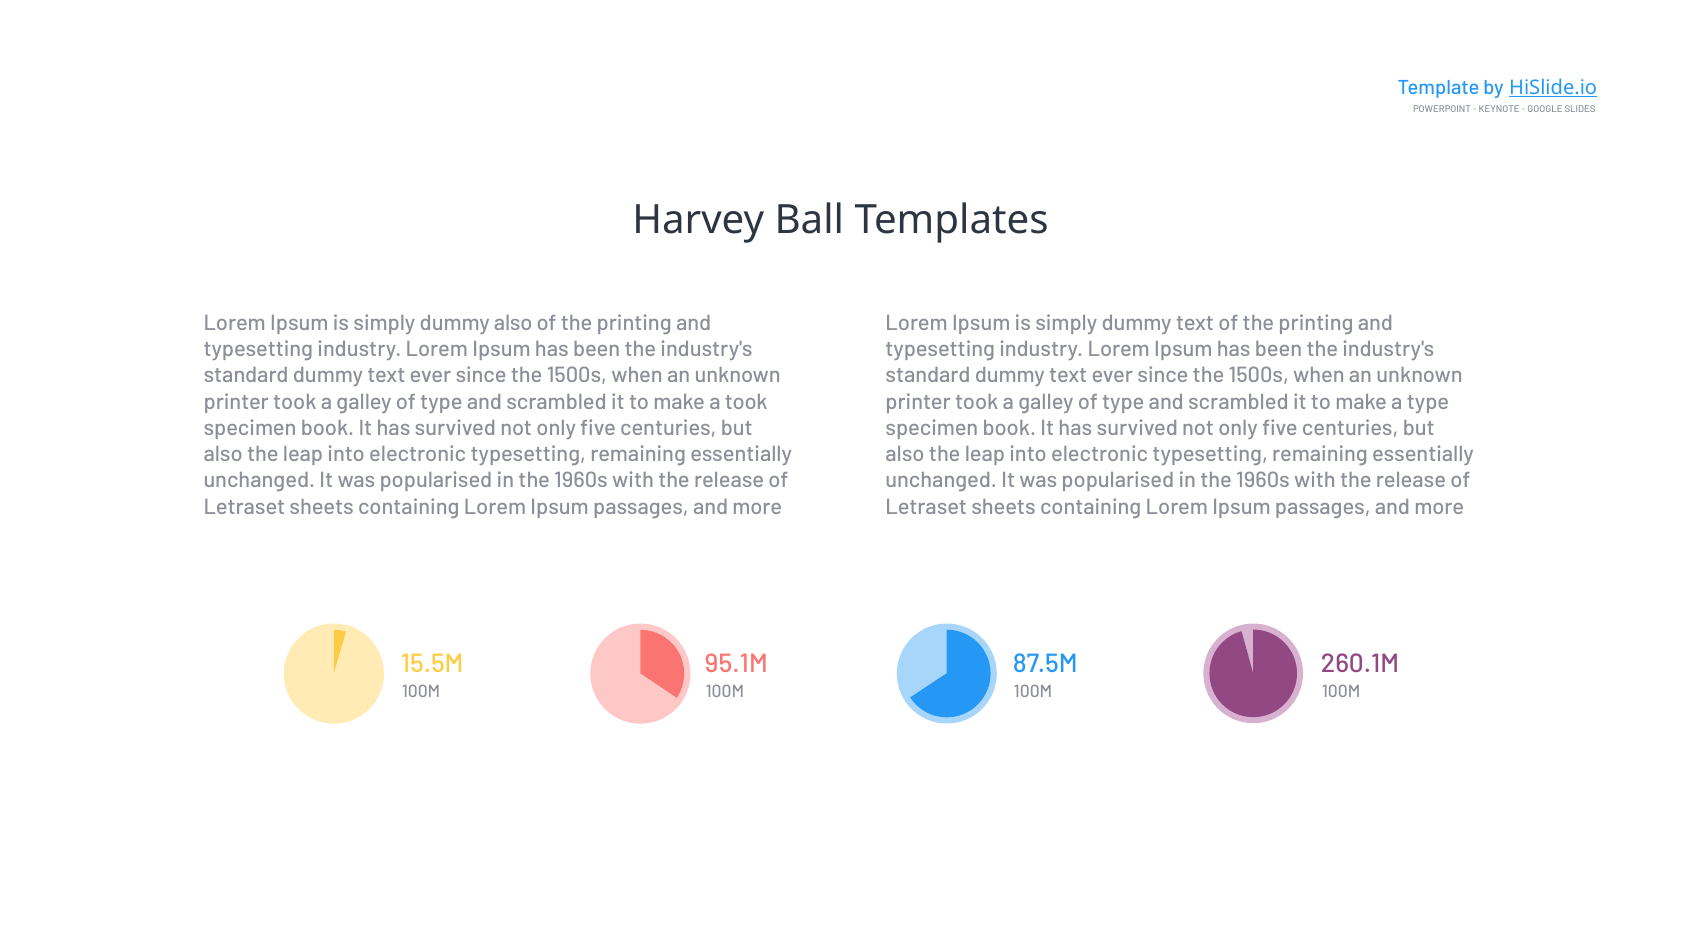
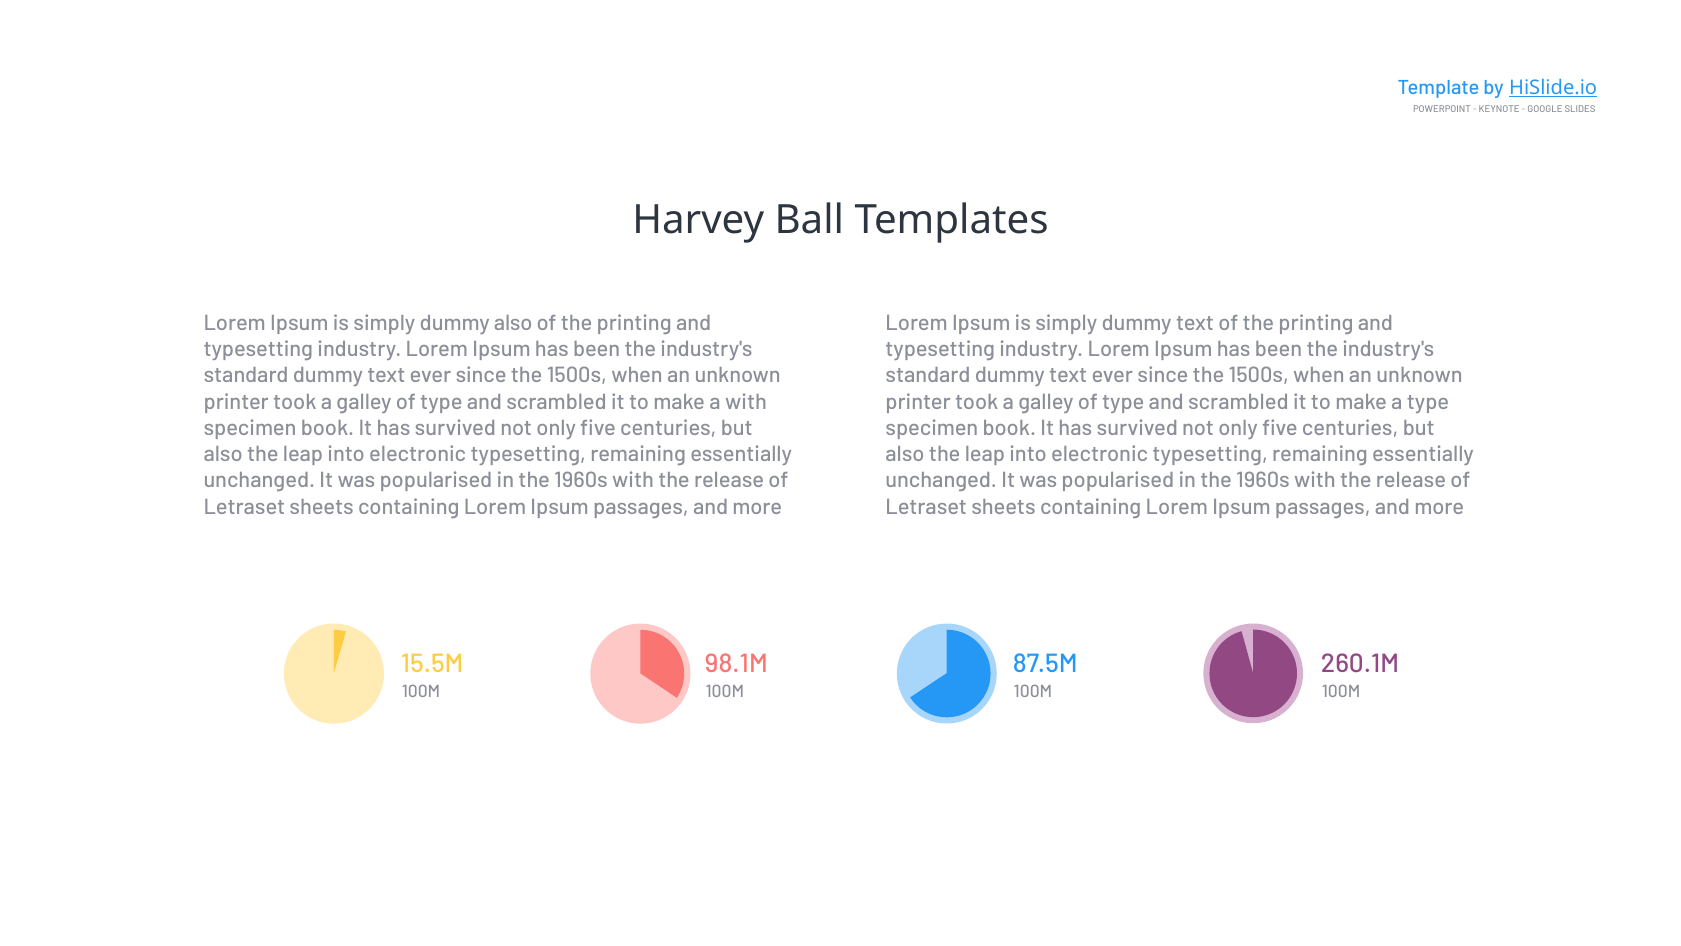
a took: took -> with
95.1M: 95.1M -> 98.1M
